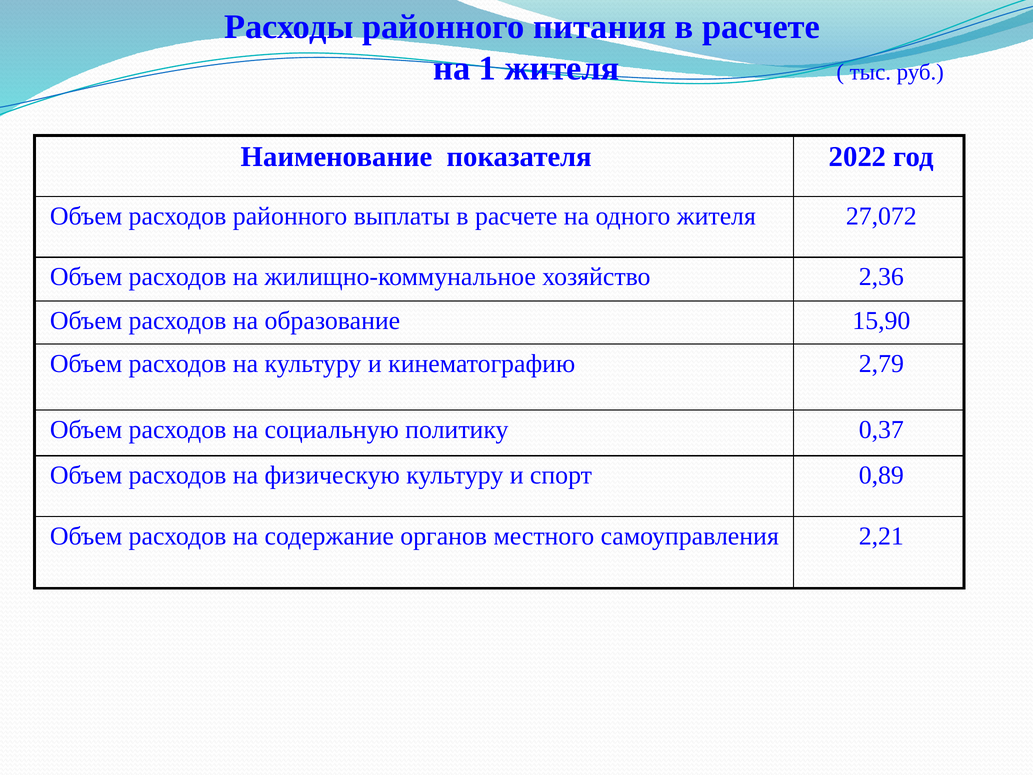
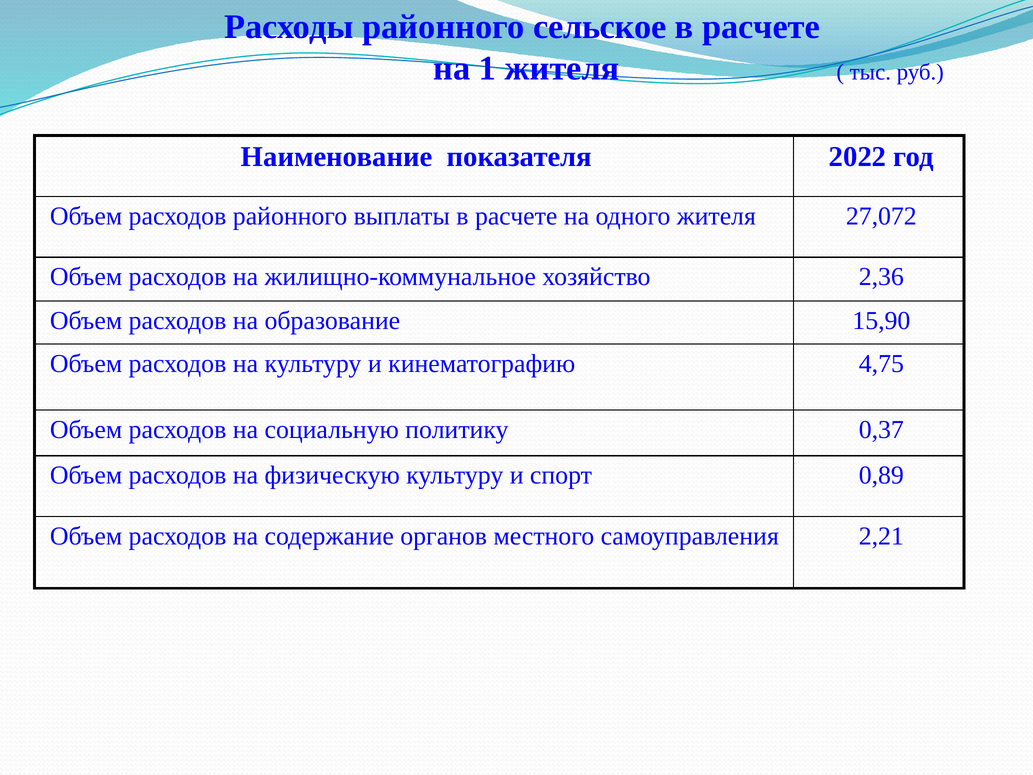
питания: питания -> сельское
2,79: 2,79 -> 4,75
